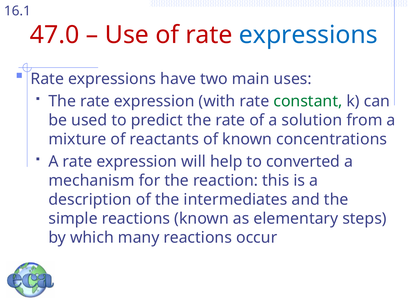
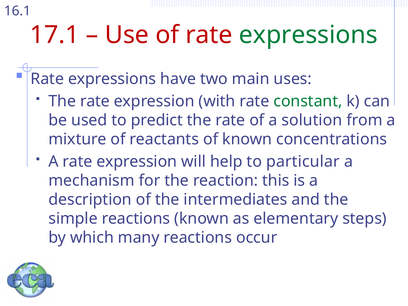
47.0: 47.0 -> 17.1
expressions at (308, 35) colour: blue -> green
converted: converted -> particular
